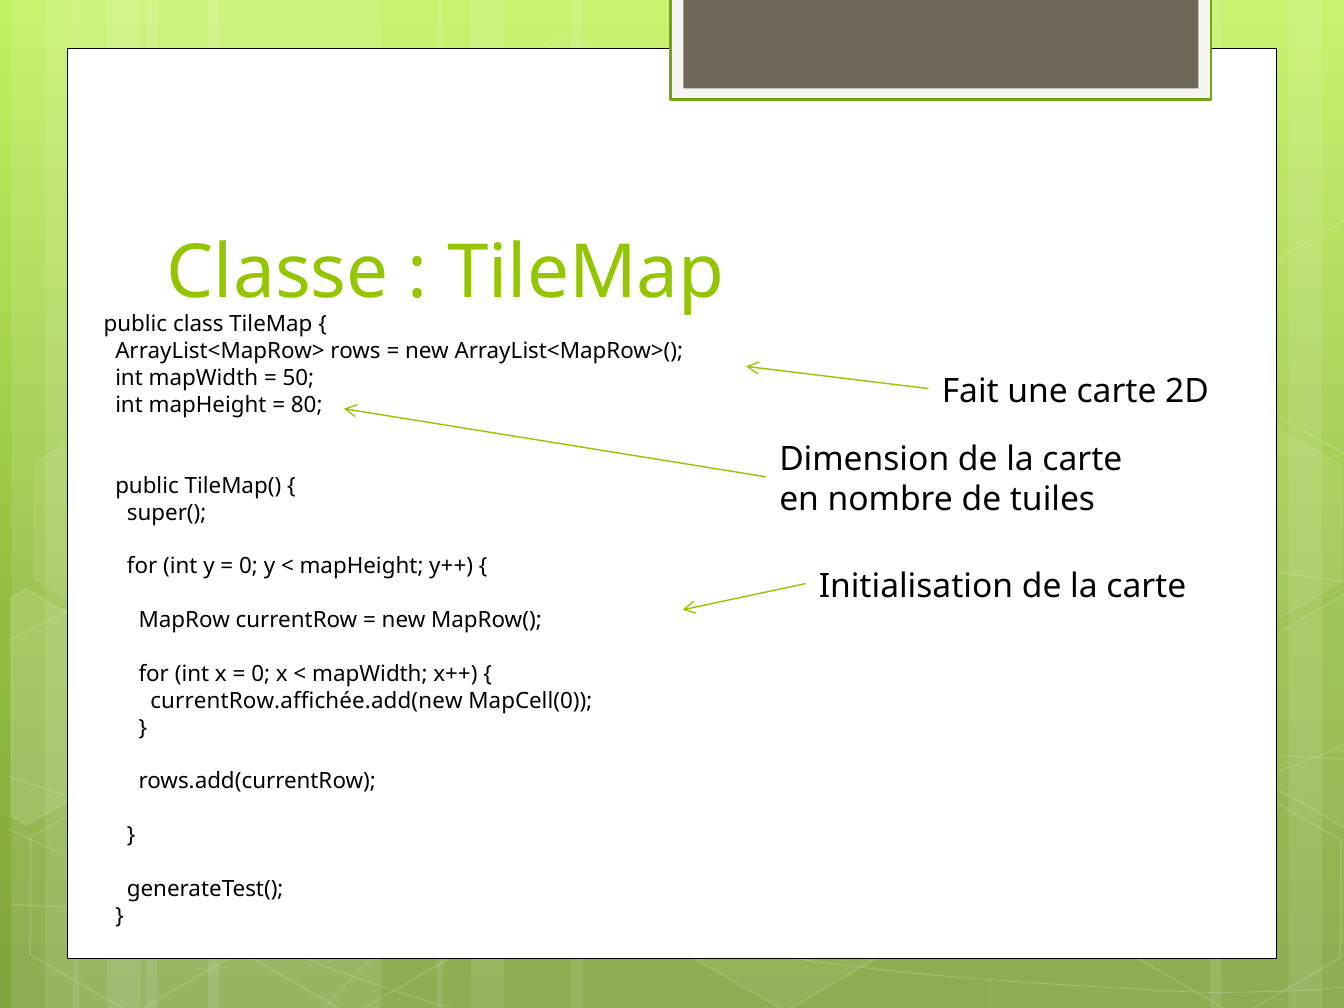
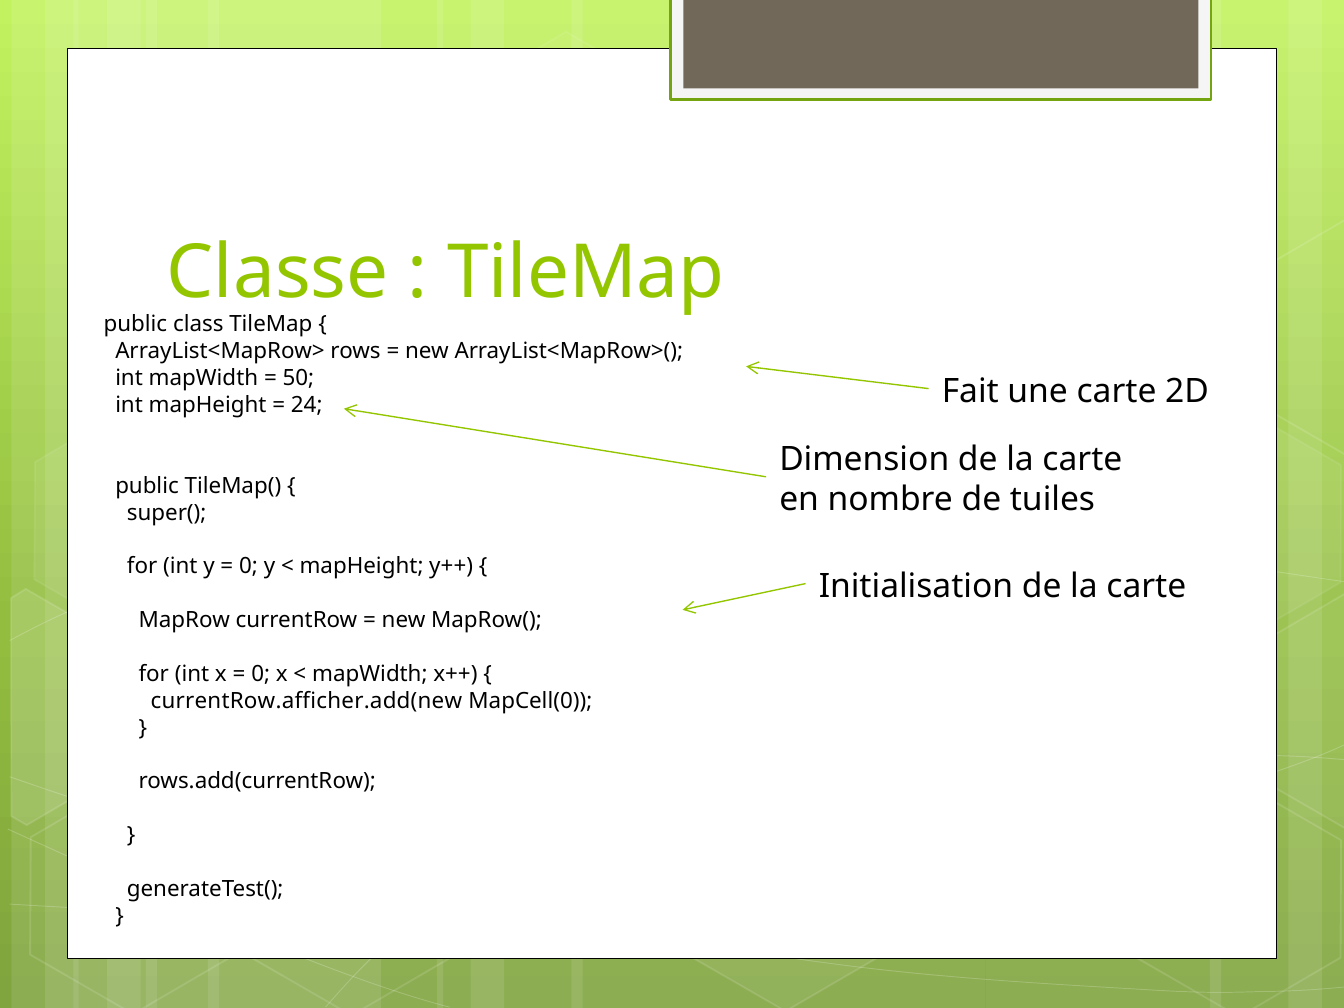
80: 80 -> 24
currentRow.affichée.add(new: currentRow.affichée.add(new -> currentRow.afficher.add(new
